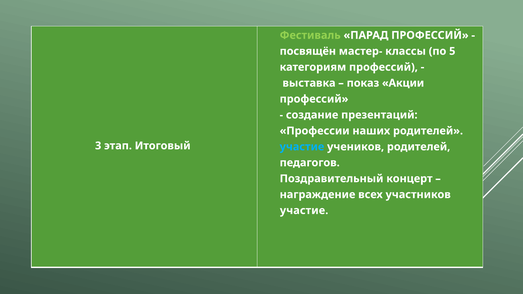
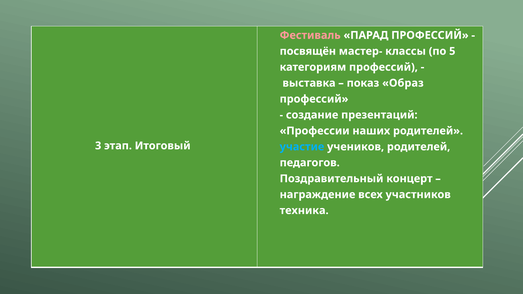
Фестиваль colour: light green -> pink
Акции: Акции -> Образ
участие at (304, 211): участие -> техника
